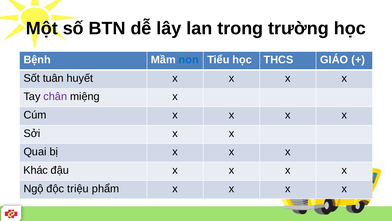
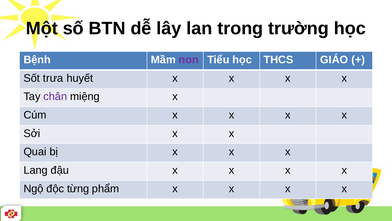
non colour: blue -> purple
tuân: tuân -> trưa
Khác: Khác -> Lang
triệu: triệu -> từng
